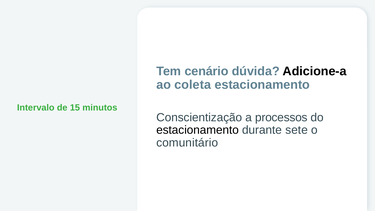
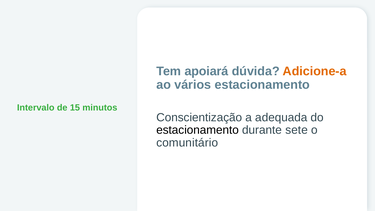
cenário: cenário -> apoiará
Adicione-a colour: black -> orange
coleta: coleta -> vários
processos: processos -> adequada
